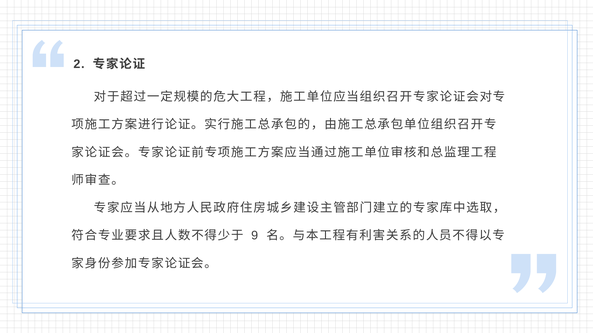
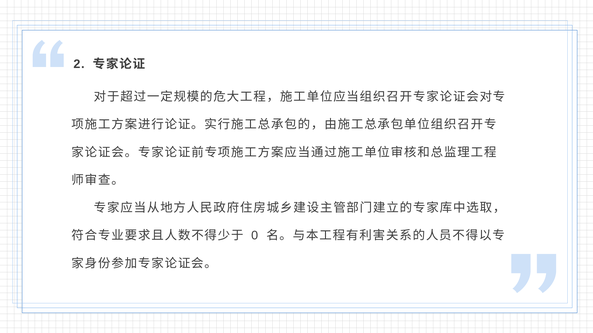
9: 9 -> 0
